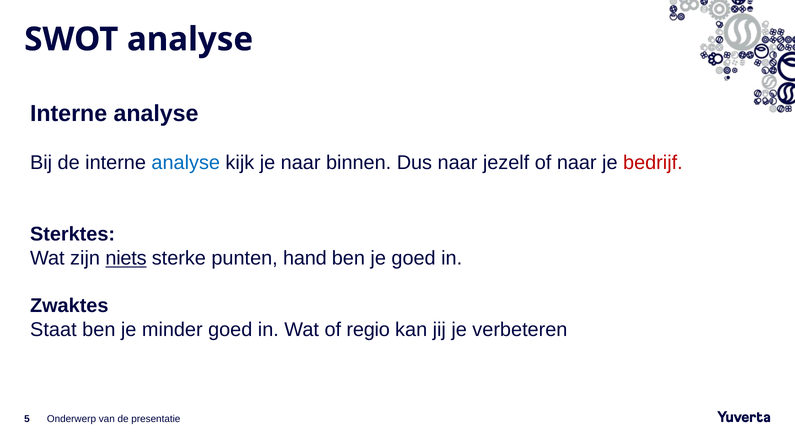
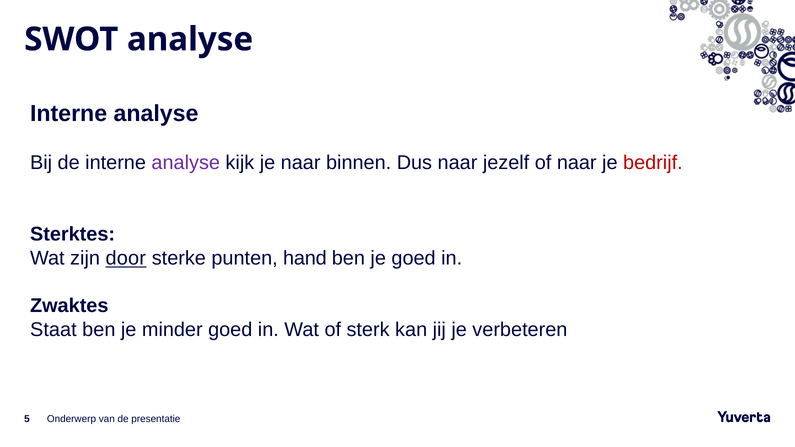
analyse at (186, 163) colour: blue -> purple
niets: niets -> door
regio: regio -> sterk
